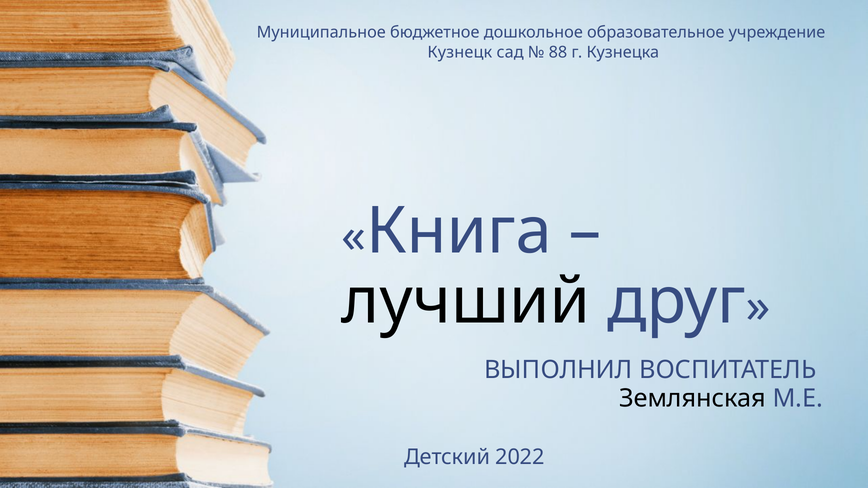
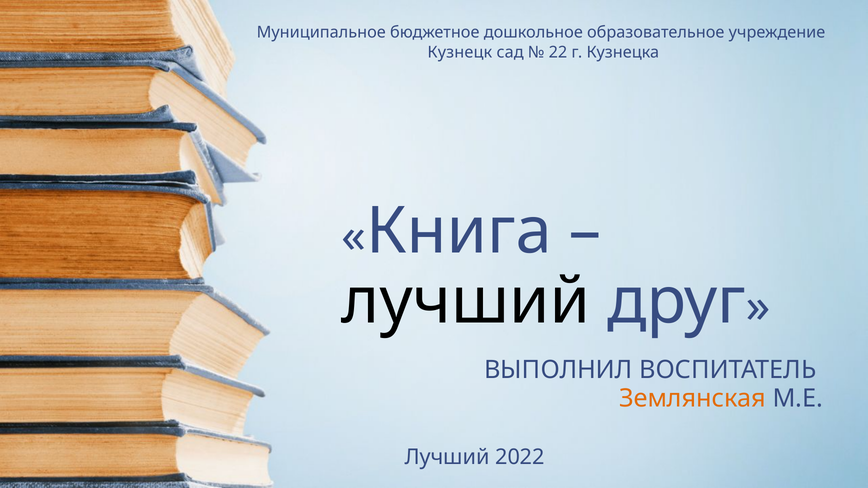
88: 88 -> 22
Землянская colour: black -> orange
Детский at (447, 457): Детский -> Лучший
